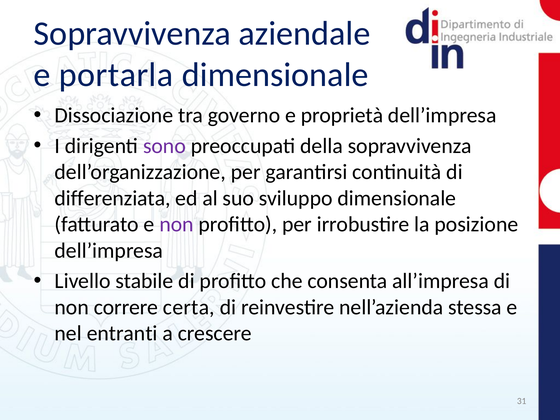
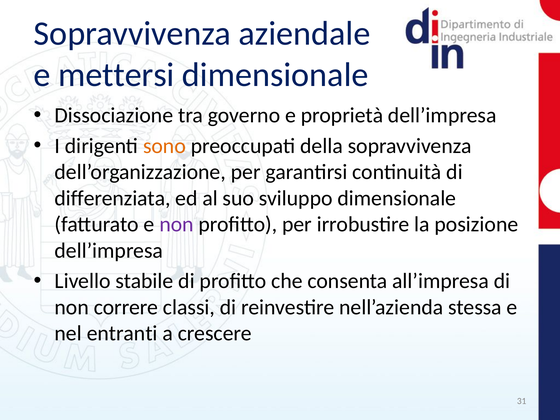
portarla: portarla -> mettersi
sono colour: purple -> orange
certa: certa -> classi
